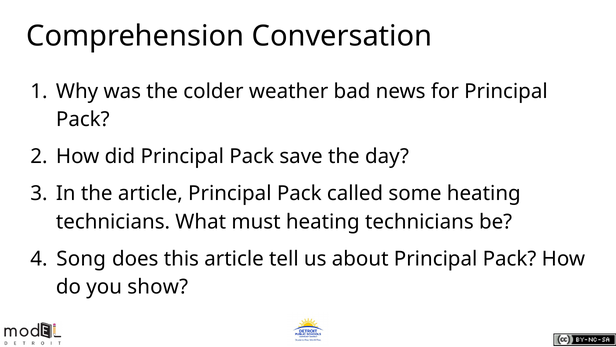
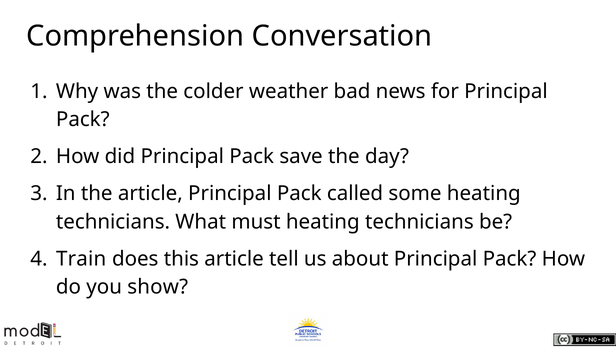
Song: Song -> Train
